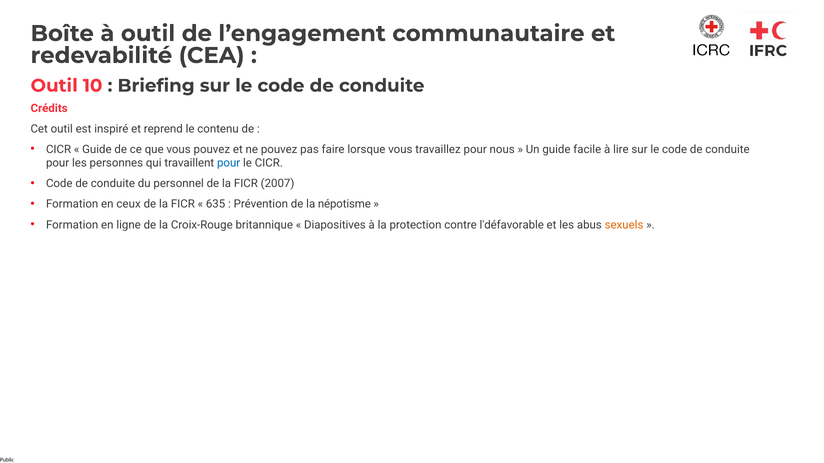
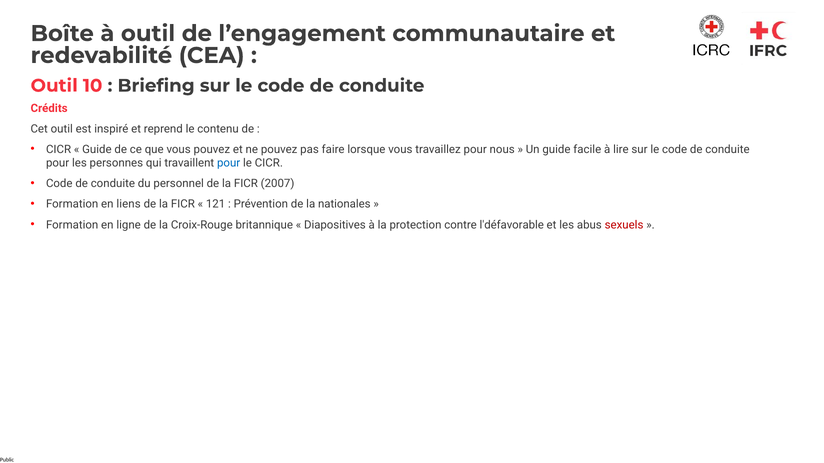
ceux: ceux -> liens
635: 635 -> 121
népotisme: népotisme -> nationales
sexuels colour: orange -> red
